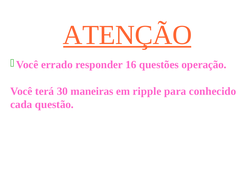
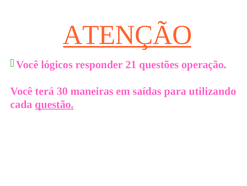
errado: errado -> lógicos
16: 16 -> 21
ripple: ripple -> saídas
conhecido: conhecido -> utilizando
questão underline: none -> present
